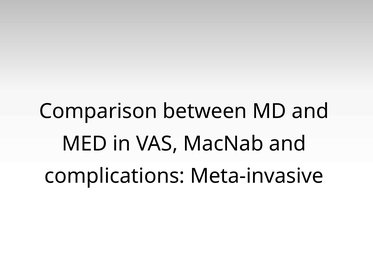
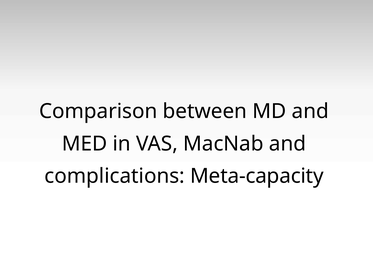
Meta-invasive: Meta-invasive -> Meta-capacity
